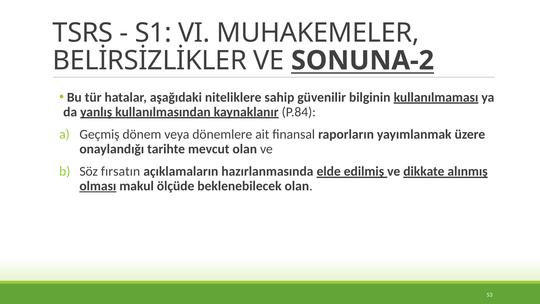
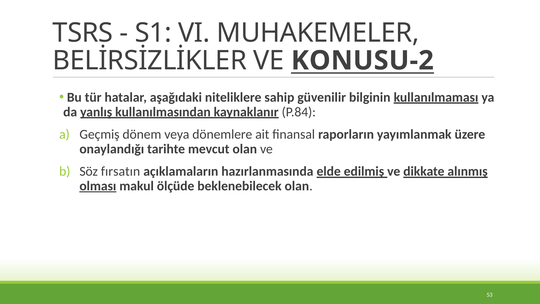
SONUNA-2: SONUNA-2 -> KONUSU-2
